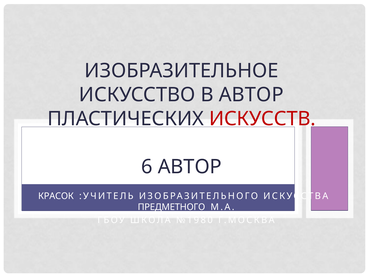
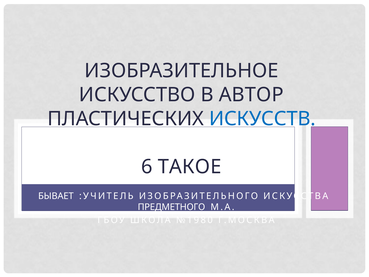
ИСКУССТВ colour: red -> blue
6 АВТОР: АВТОР -> ТАКОЕ
КРАСОК: КРАСОК -> БЫВАЕТ
